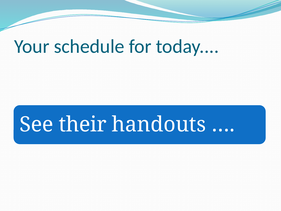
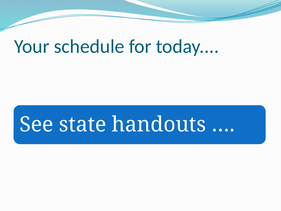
their: their -> state
